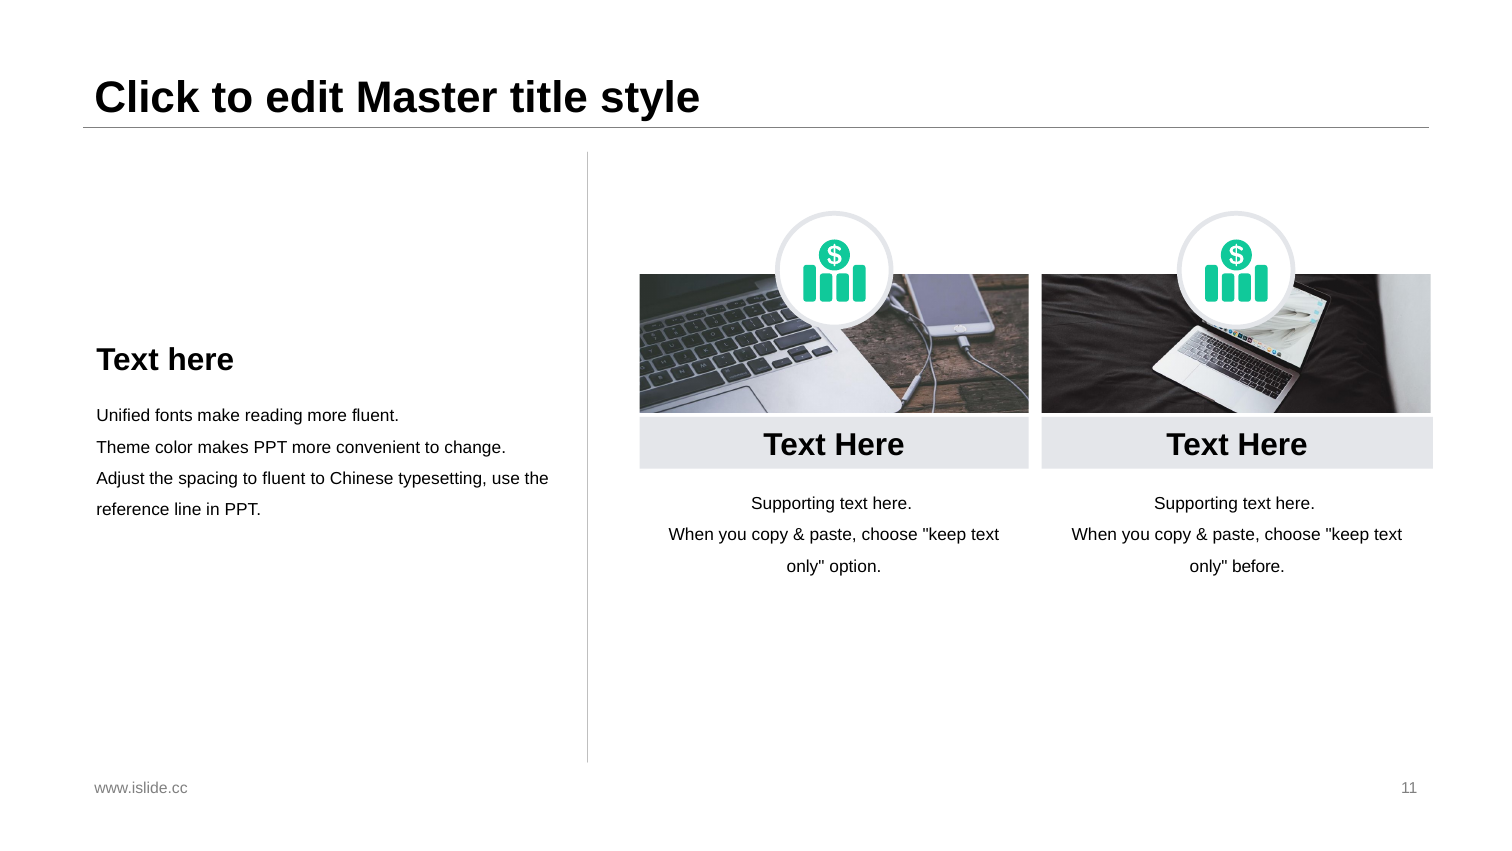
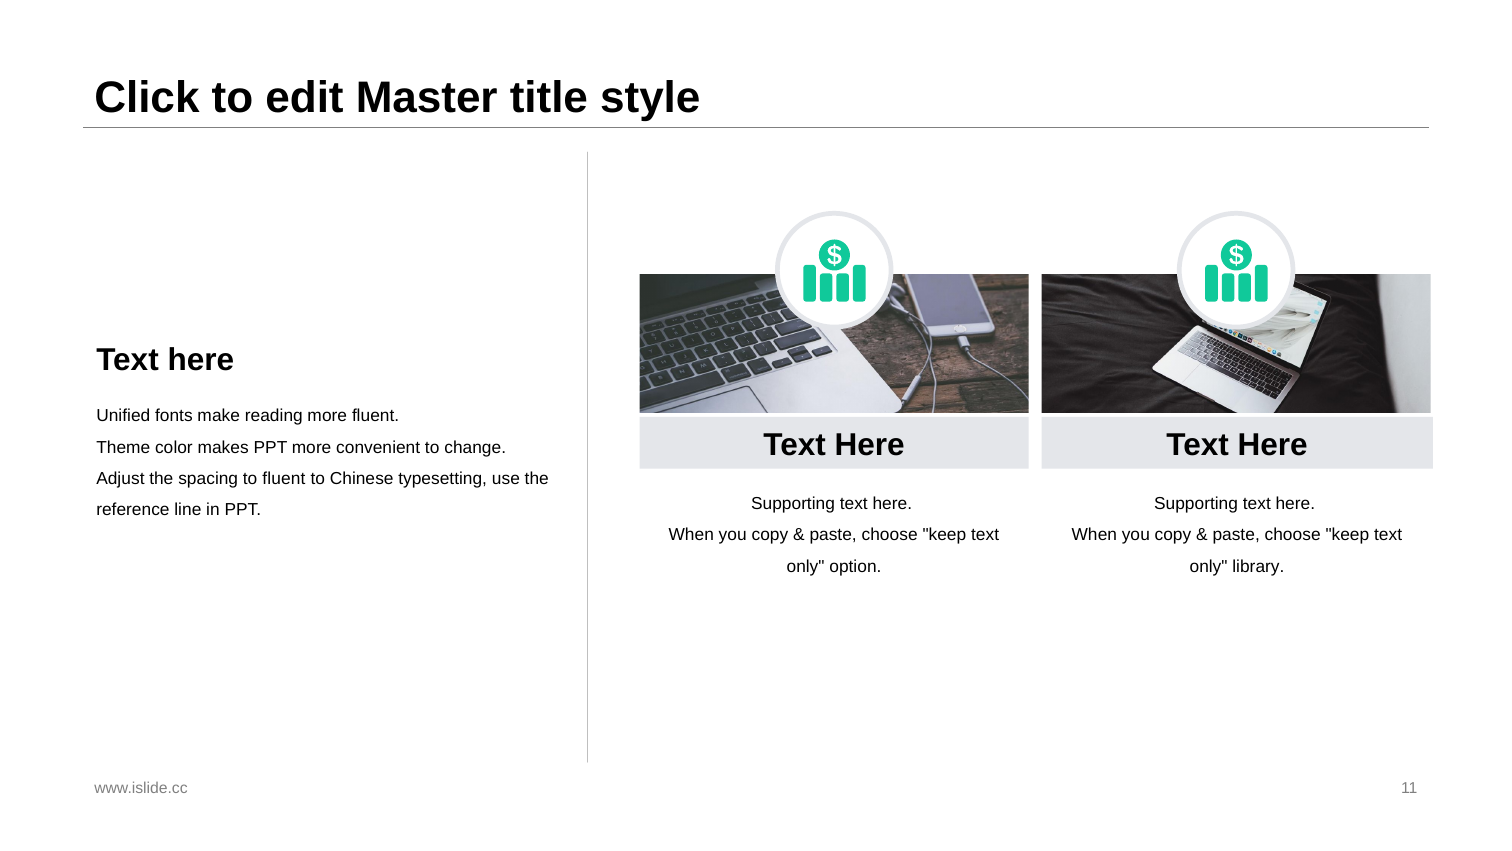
before: before -> library
